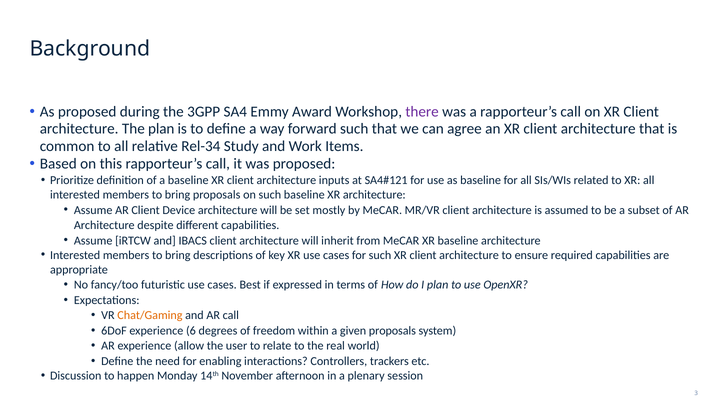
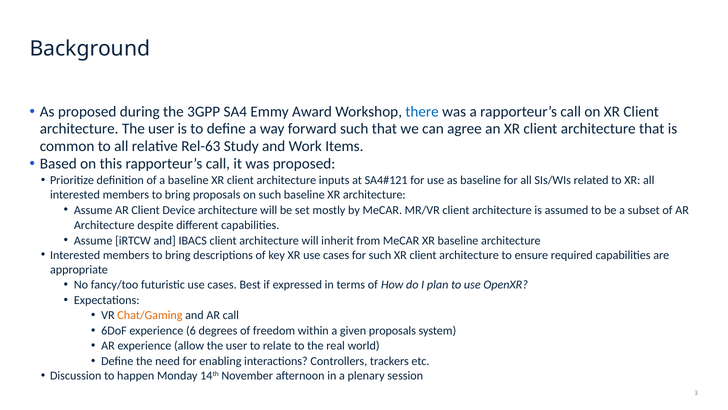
there colour: purple -> blue
architecture The plan: plan -> user
Rel-34: Rel-34 -> Rel-63
